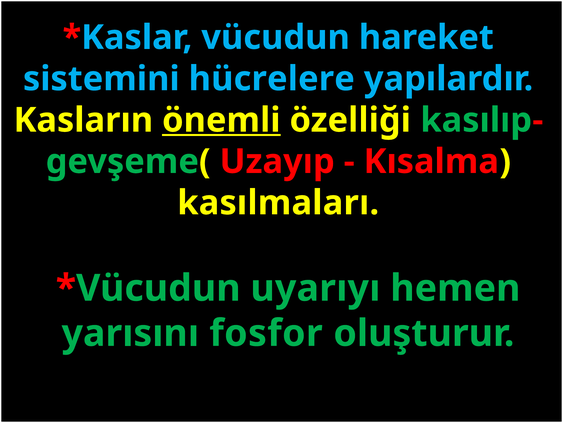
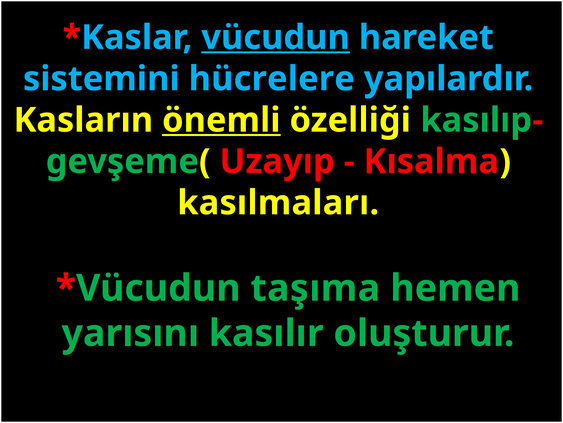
vücudun underline: none -> present
uyarıyı: uyarıyı -> taşıma
fosfor: fosfor -> kasılır
